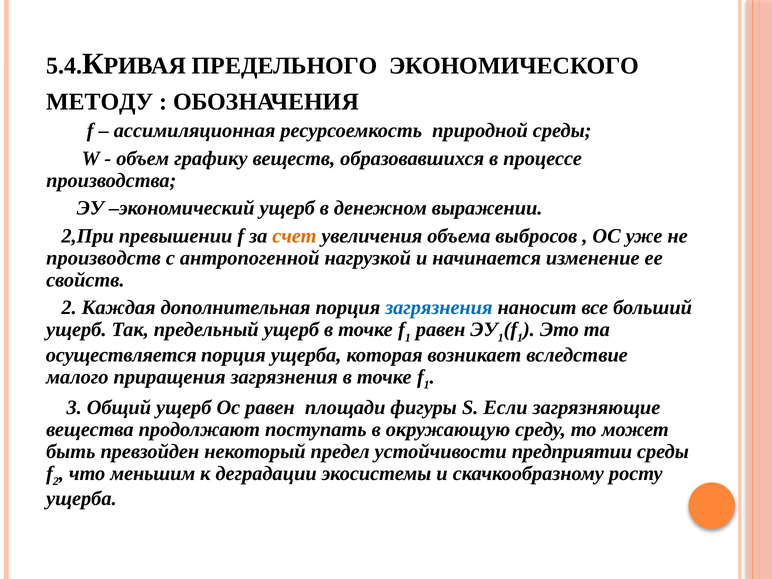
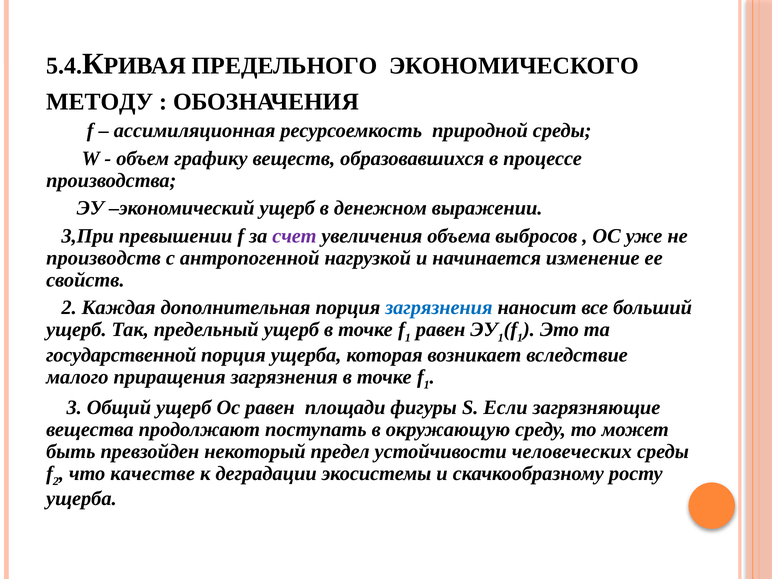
2,При: 2,При -> 3,При
счет colour: orange -> purple
осуществляется: осуществляется -> государственной
предприятии: предприятии -> человеческих
меньшим: меньшим -> качестве
